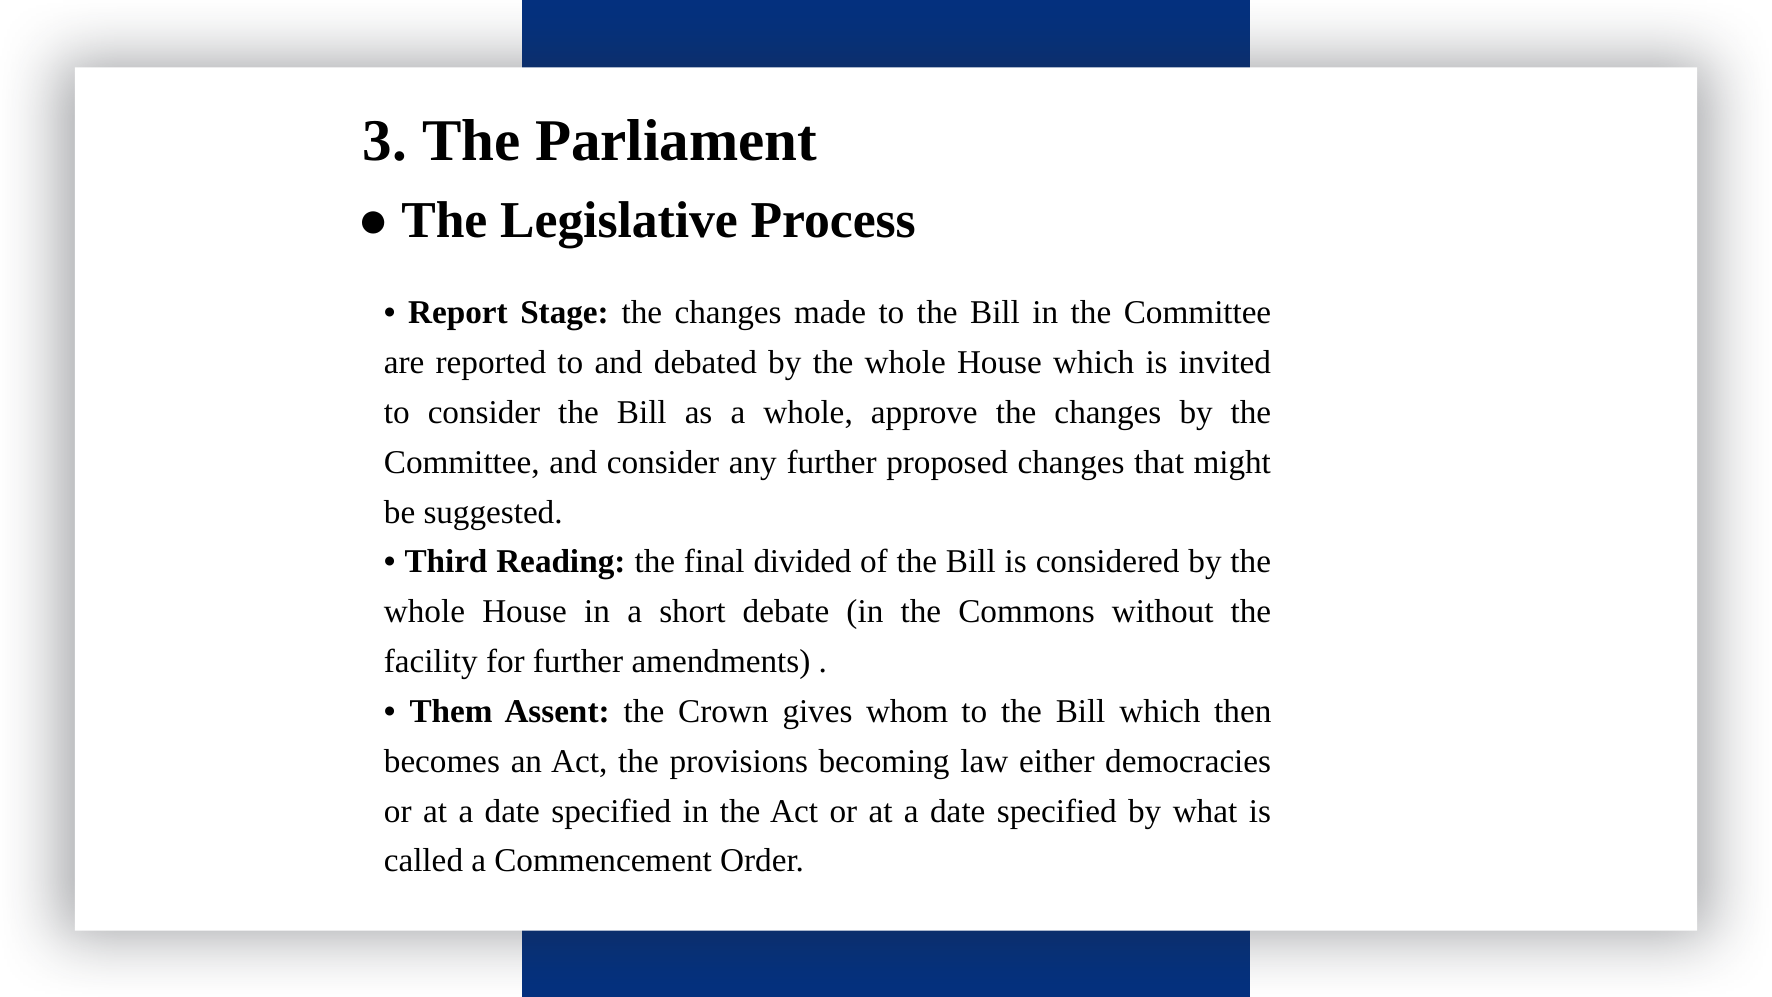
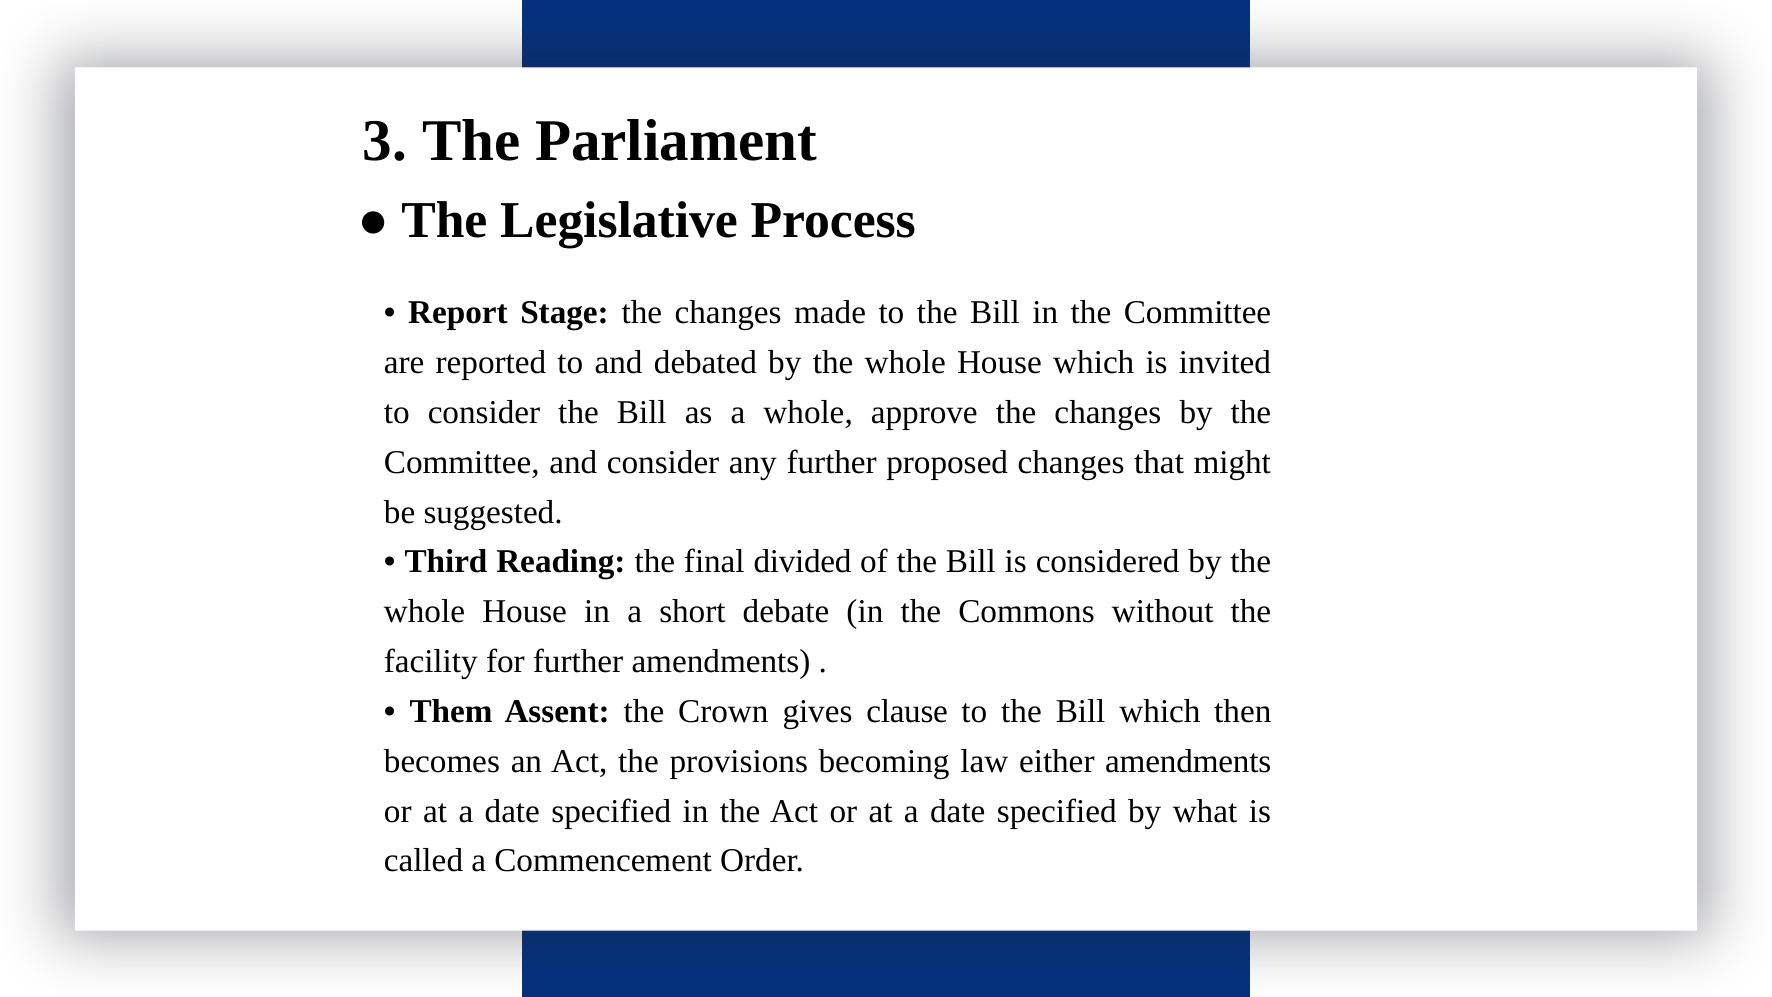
whom: whom -> clause
either democracies: democracies -> amendments
